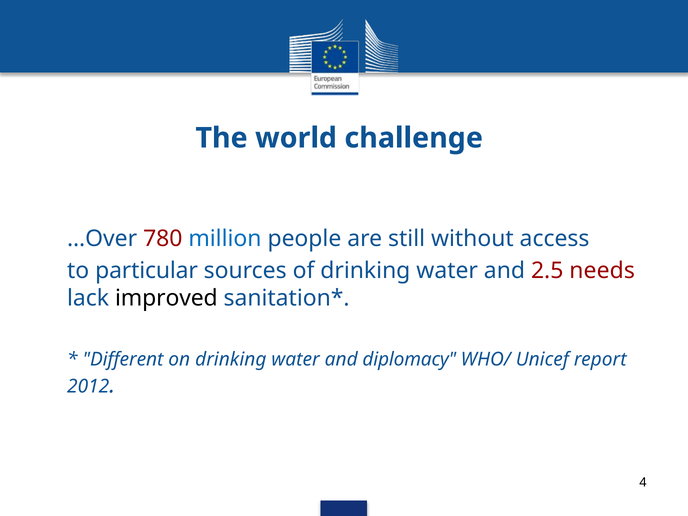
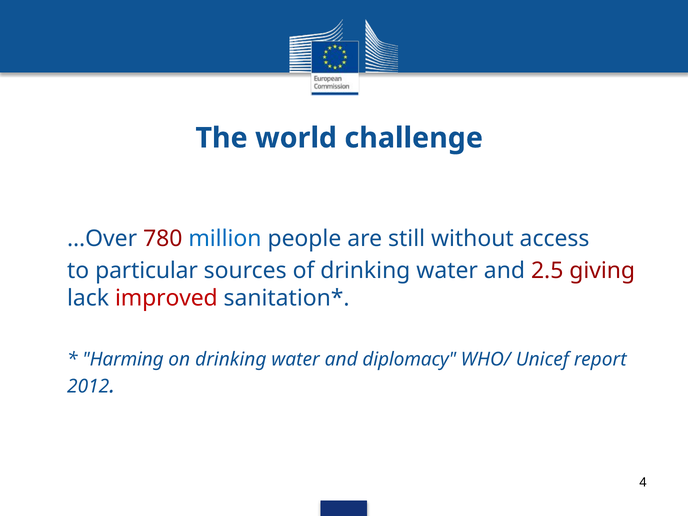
needs: needs -> giving
improved colour: black -> red
Different: Different -> Harming
